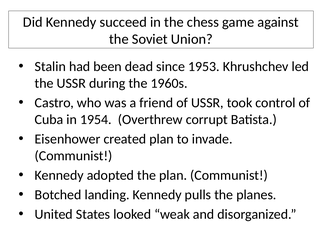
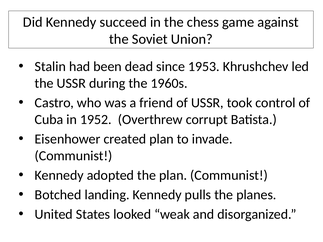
1954: 1954 -> 1952
